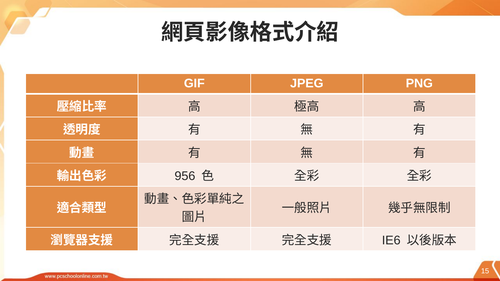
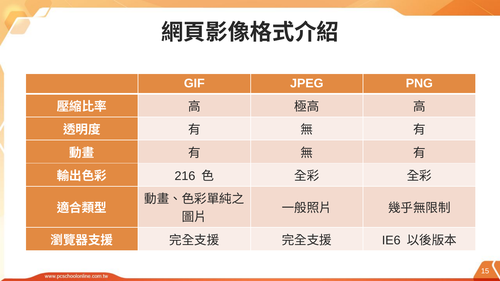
956: 956 -> 216
